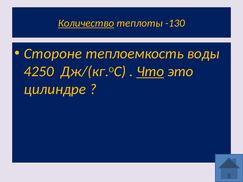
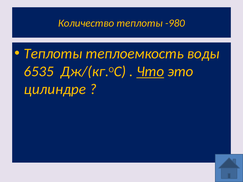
Количество underline: present -> none
-130: -130 -> -980
Стороне at (53, 54): Стороне -> Теплоты
4250: 4250 -> 6535
